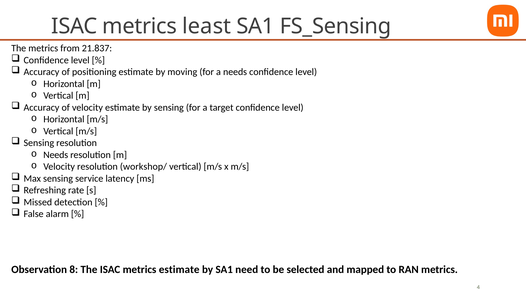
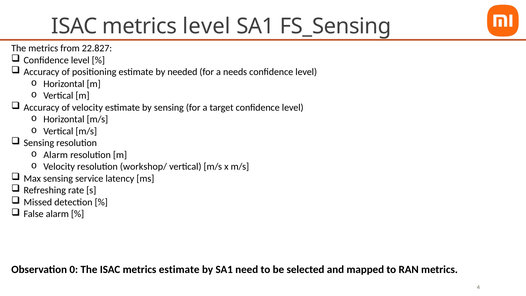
metrics least: least -> level
21.837: 21.837 -> 22.827
moving: moving -> needed
Needs at (56, 155): Needs -> Alarm
8: 8 -> 0
